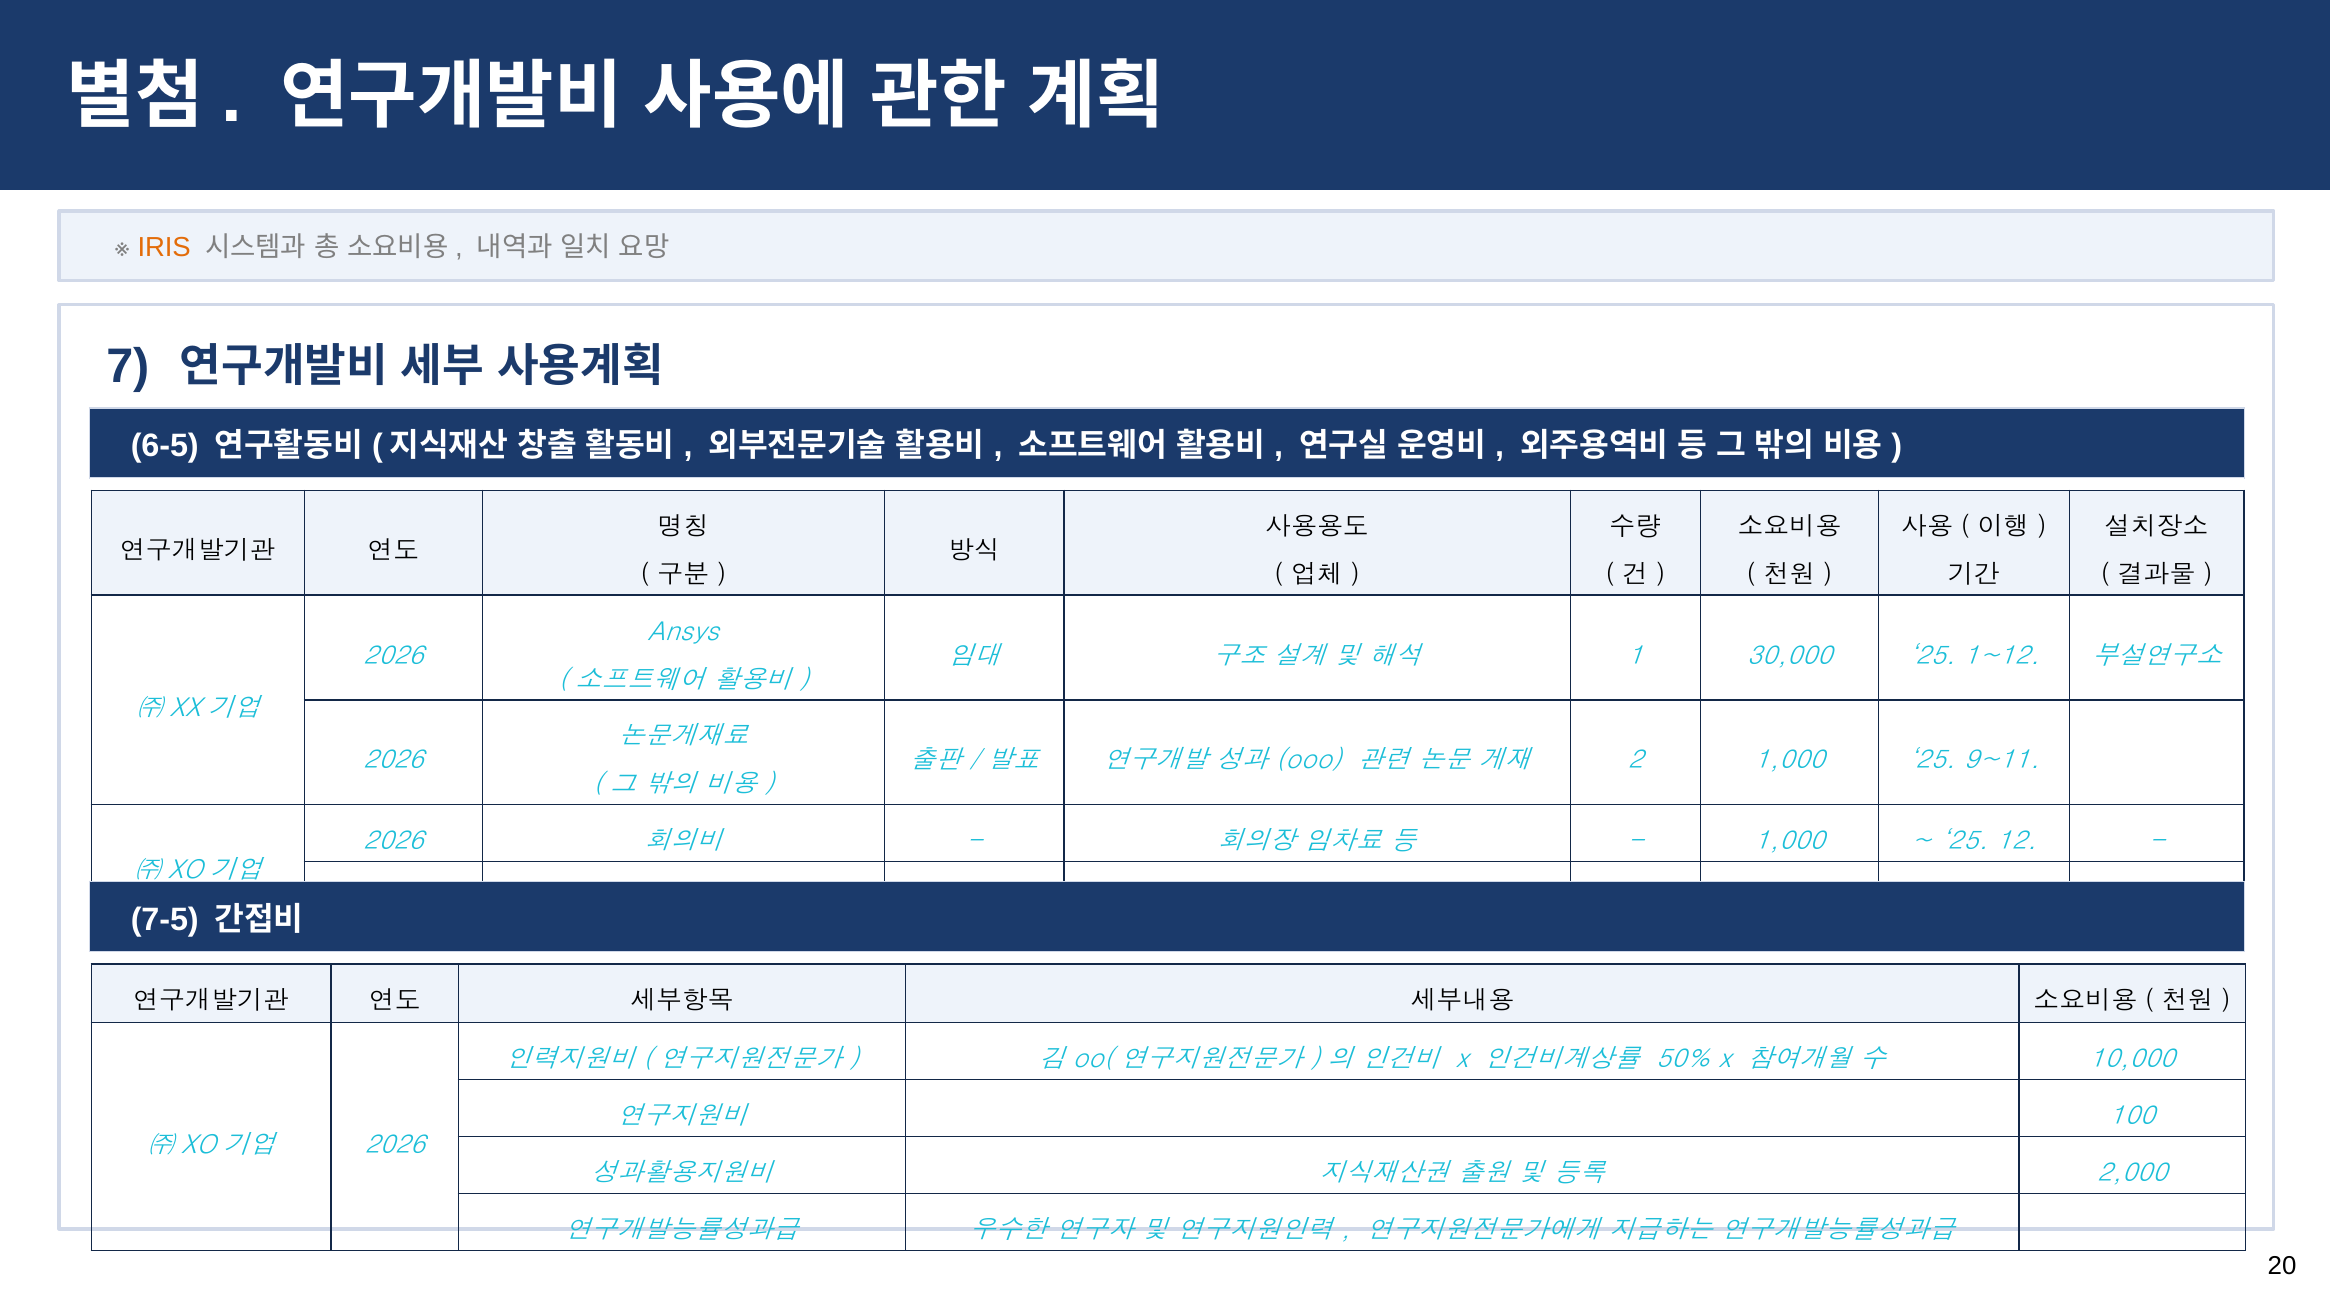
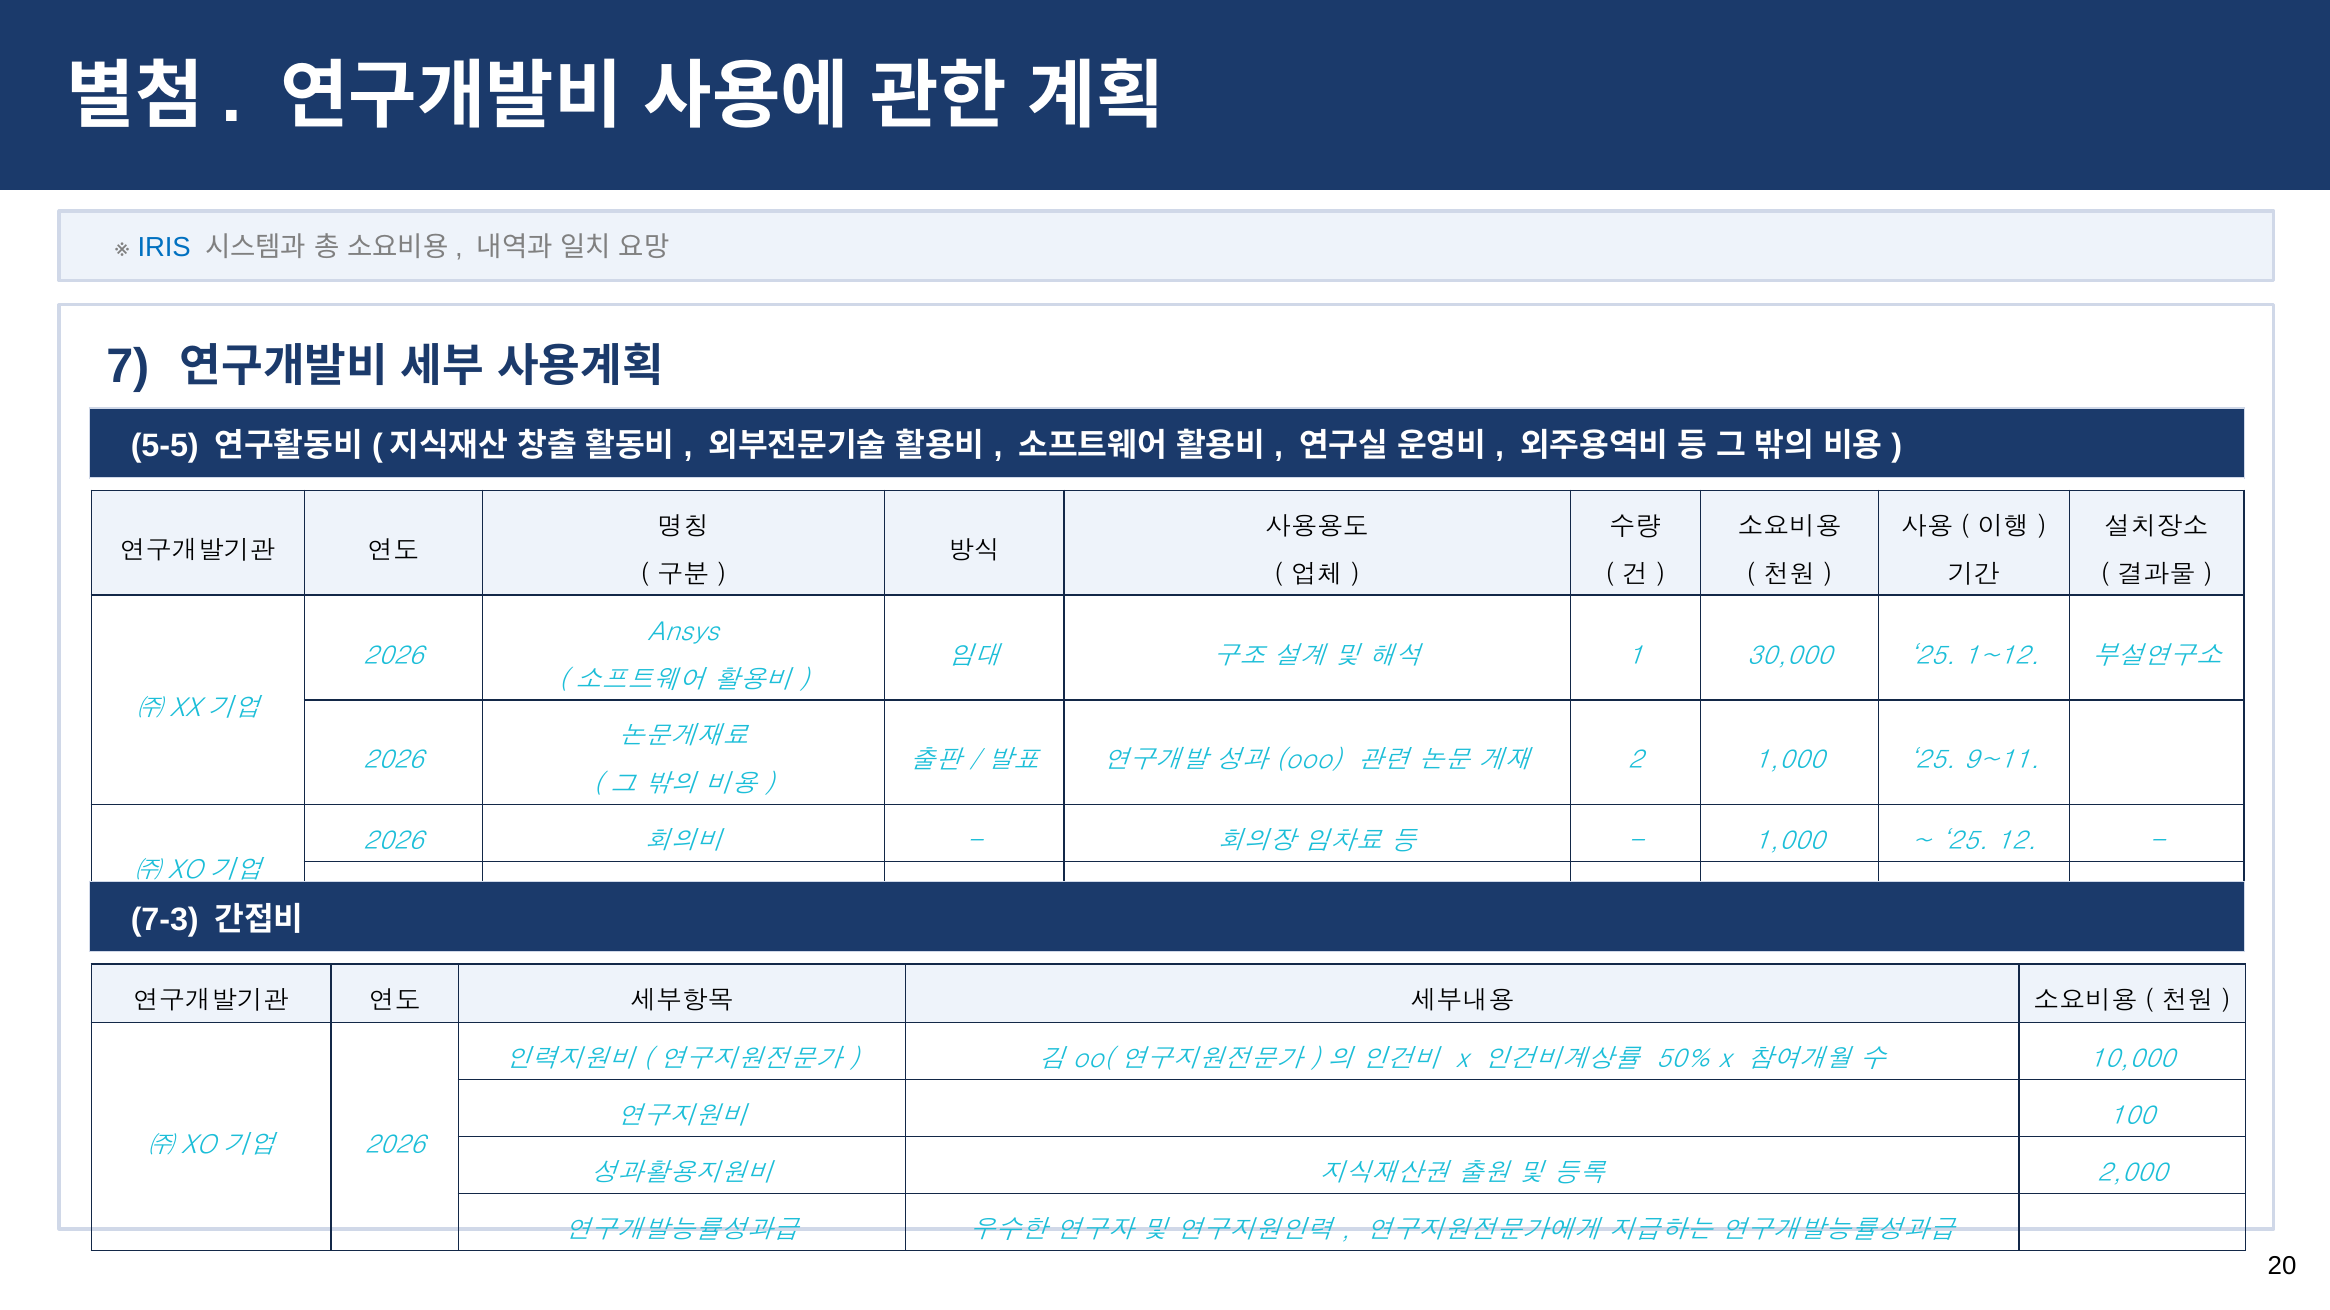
IRIS colour: orange -> blue
6-5: 6-5 -> 5-5
7-5: 7-5 -> 7-3
